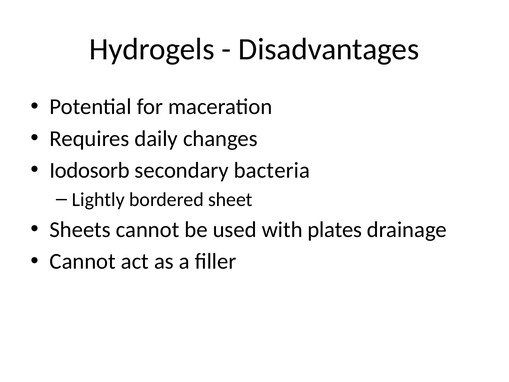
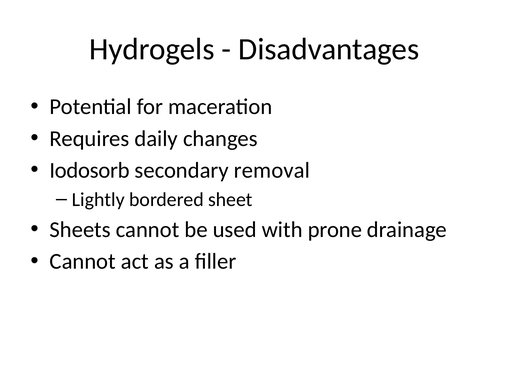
bacteria: bacteria -> removal
plates: plates -> prone
